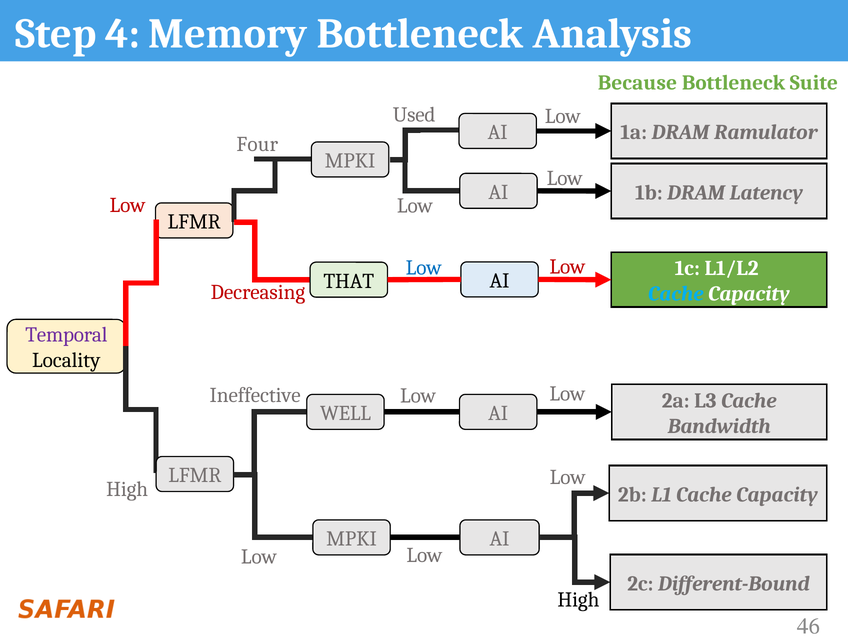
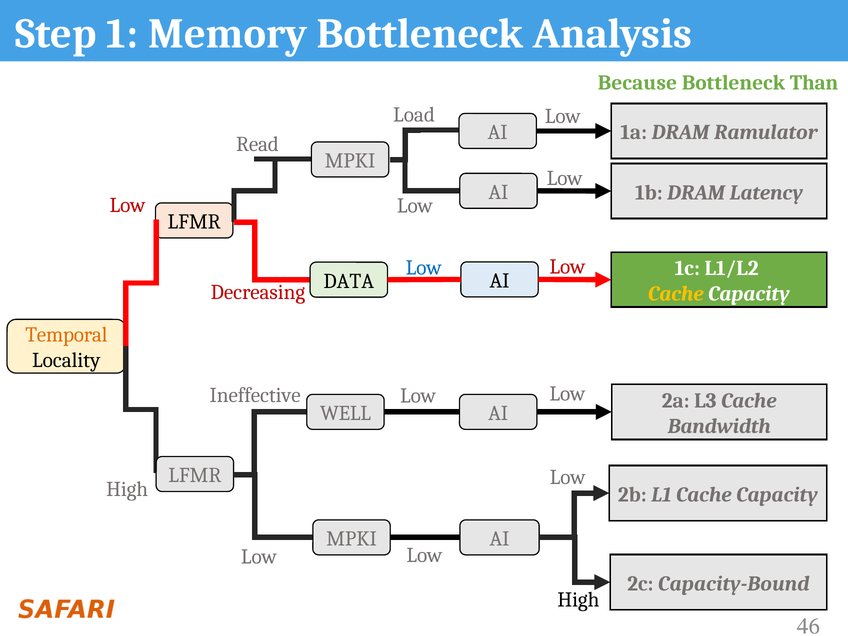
4: 4 -> 1
Suite: Suite -> Than
Used: Used -> Load
Four: Four -> Read
THAT: THAT -> DATA
Cache at (676, 294) colour: light blue -> yellow
Temporal colour: purple -> orange
Different-Bound: Different-Bound -> Capacity-Bound
